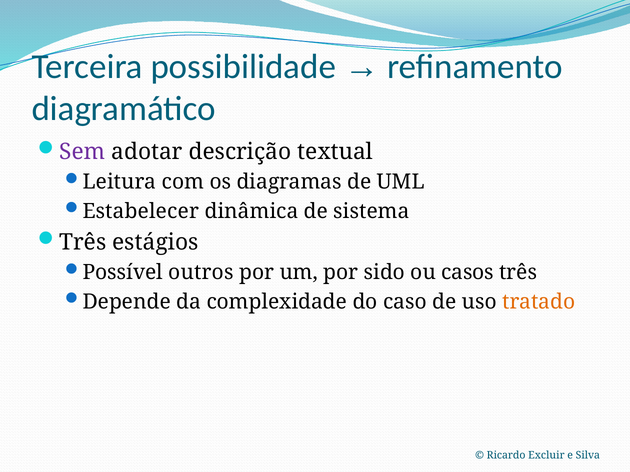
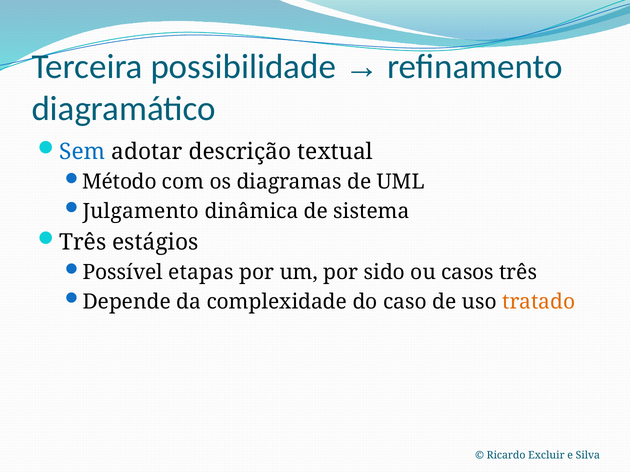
Sem colour: purple -> blue
Leitura: Leitura -> Método
Estabelecer: Estabelecer -> Julgamento
outros: outros -> etapas
